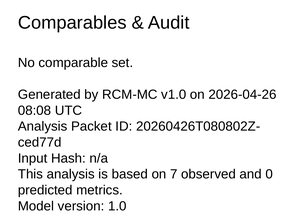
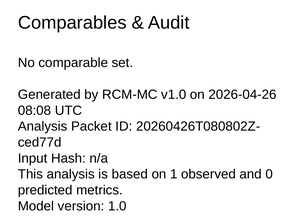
7: 7 -> 1
